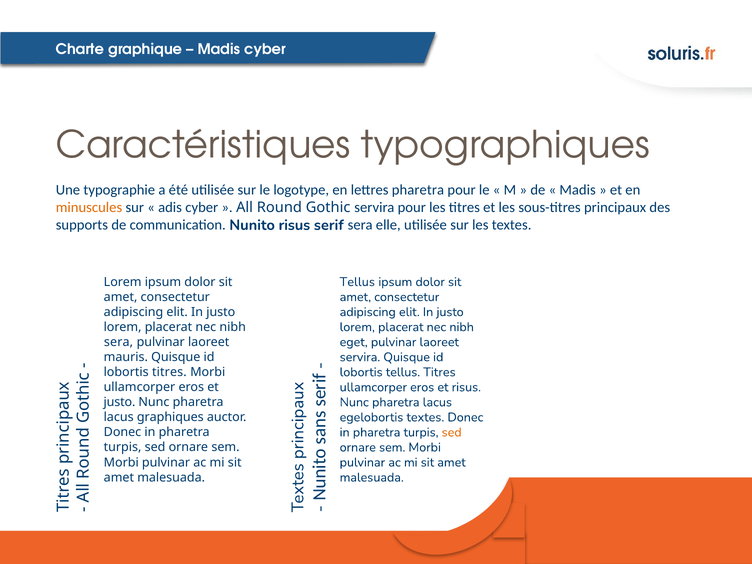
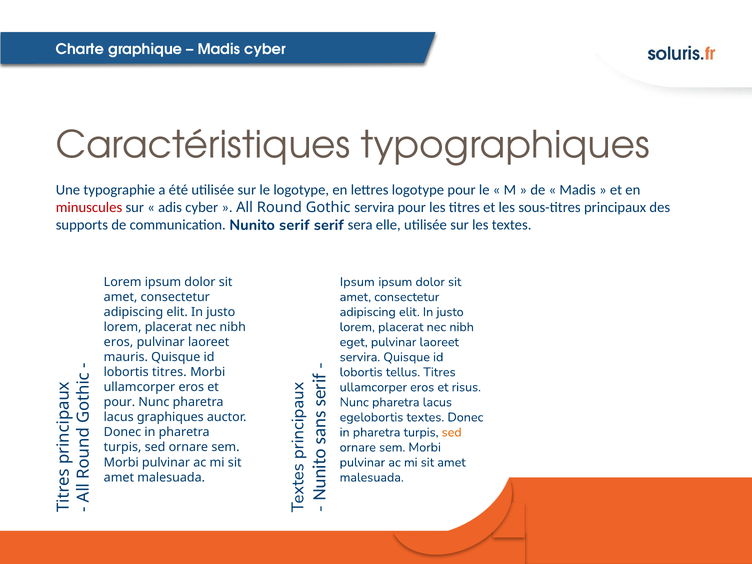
lettres pharetra: pharetra -> logotype
minuscules colour: orange -> red
Nunito risus: risus -> serif
Tellus at (357, 282): Tellus -> Ipsum
sera at (118, 342): sera -> eros
justo at (119, 402): justo -> pour
